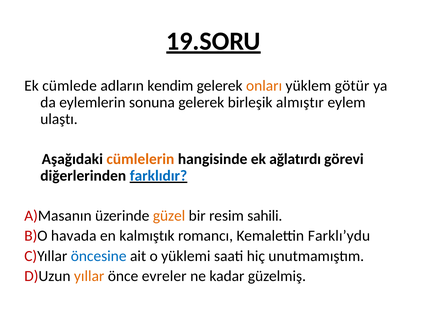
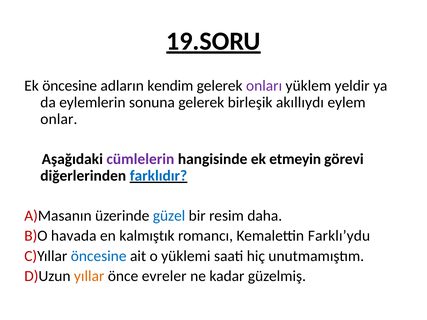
Ek cümlede: cümlede -> öncesine
onları colour: orange -> purple
götür: götür -> yeldir
almıştır: almıştır -> akıllıydı
ulaştı: ulaştı -> onlar
cümlelerin colour: orange -> purple
ağlatırdı: ağlatırdı -> etmeyin
güzel colour: orange -> blue
sahili: sahili -> daha
